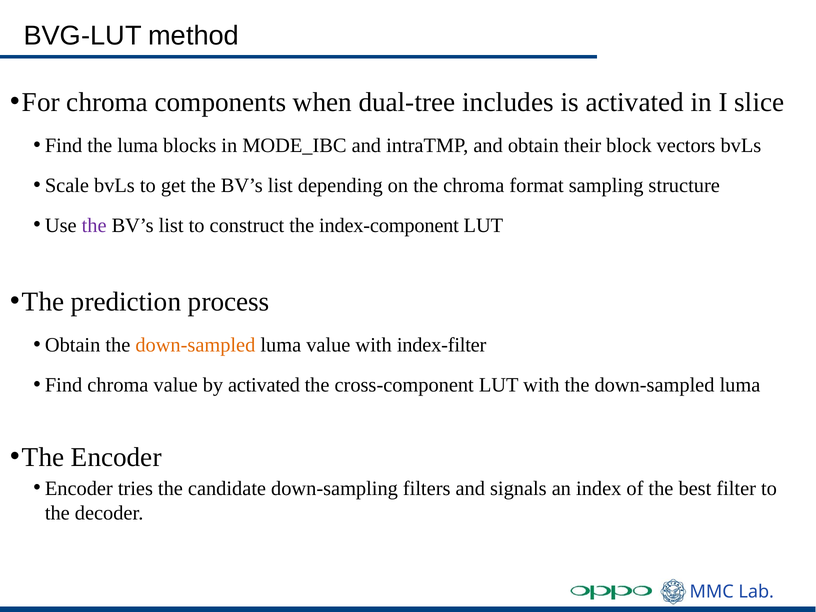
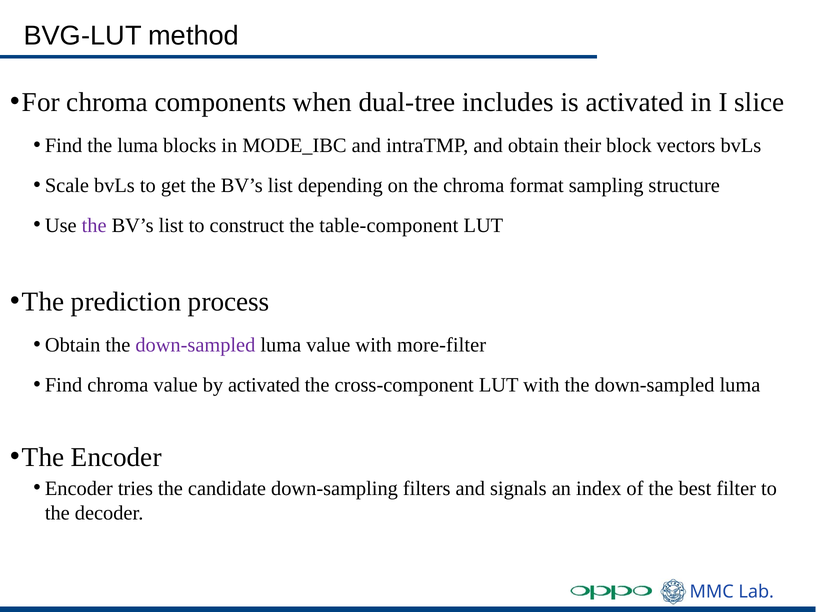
index-component: index-component -> table-component
down-sampled at (195, 345) colour: orange -> purple
index-filter: index-filter -> more-filter
